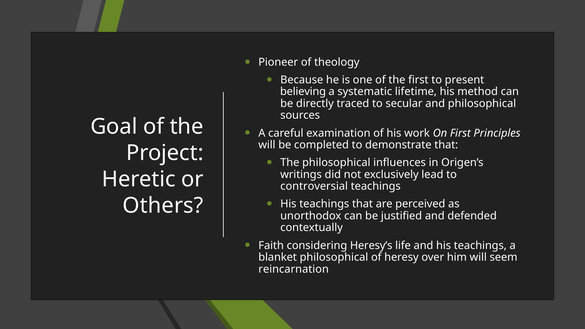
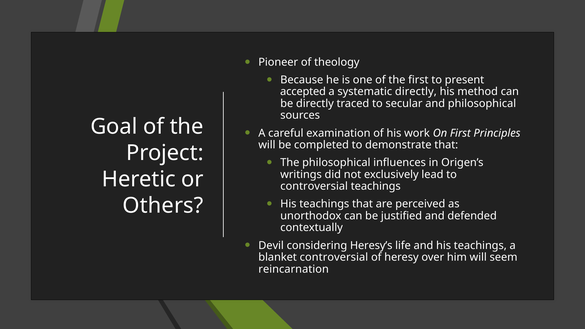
believing: believing -> accepted
systematic lifetime: lifetime -> directly
Faith: Faith -> Devil
blanket philosophical: philosophical -> controversial
